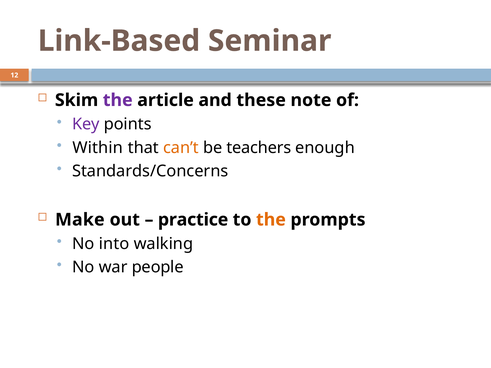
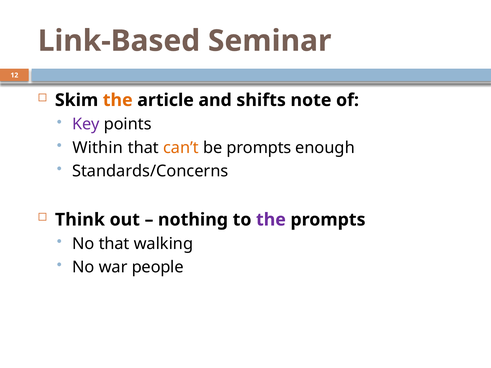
the at (118, 100) colour: purple -> orange
these: these -> shifts
be teachers: teachers -> prompts
Make: Make -> Think
practice: practice -> nothing
the at (271, 220) colour: orange -> purple
No into: into -> that
